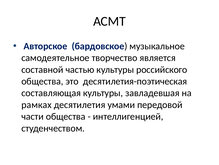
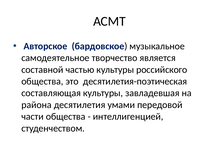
рамках: рамках -> района
